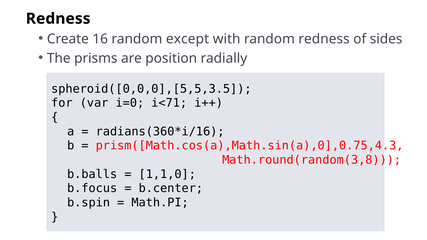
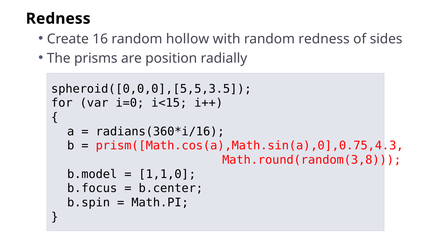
except: except -> hollow
i<71: i<71 -> i<15
b.balls: b.balls -> b.model
